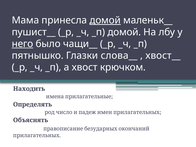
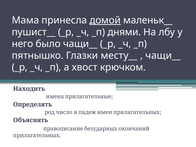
_п домой: домой -> днями
него underline: present -> none
слова__: слова__ -> месту__
хвост__ at (163, 56): хвост__ -> чащи__
